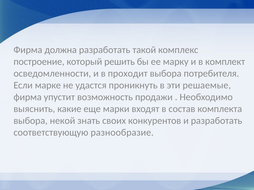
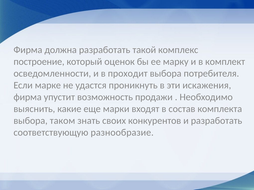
решить: решить -> оценок
решаемые: решаемые -> искажения
некой: некой -> таком
